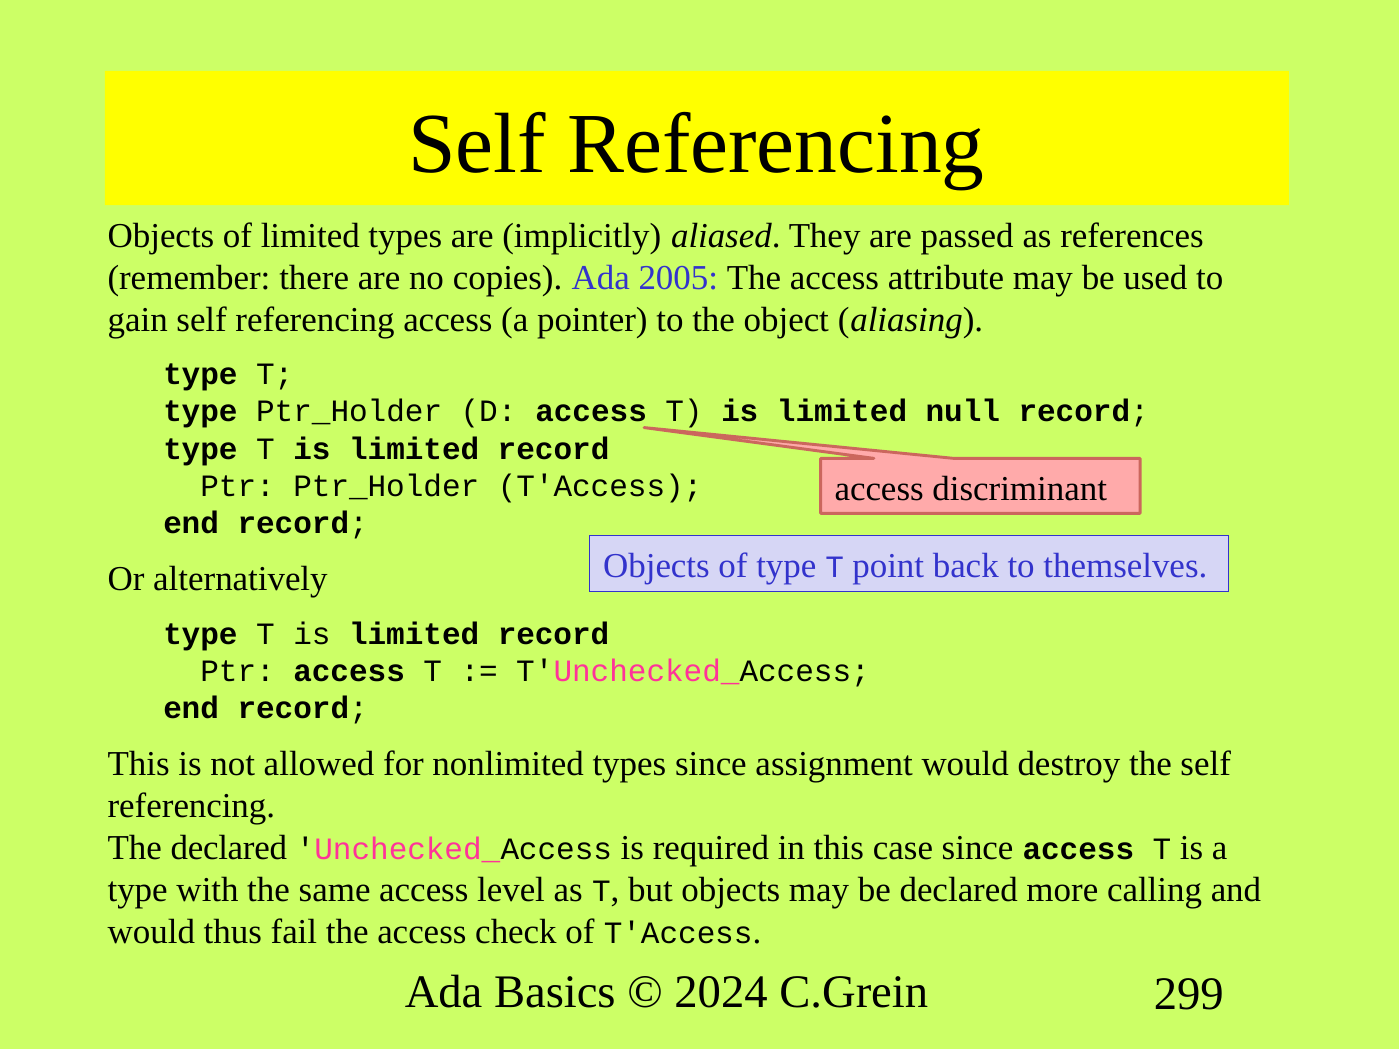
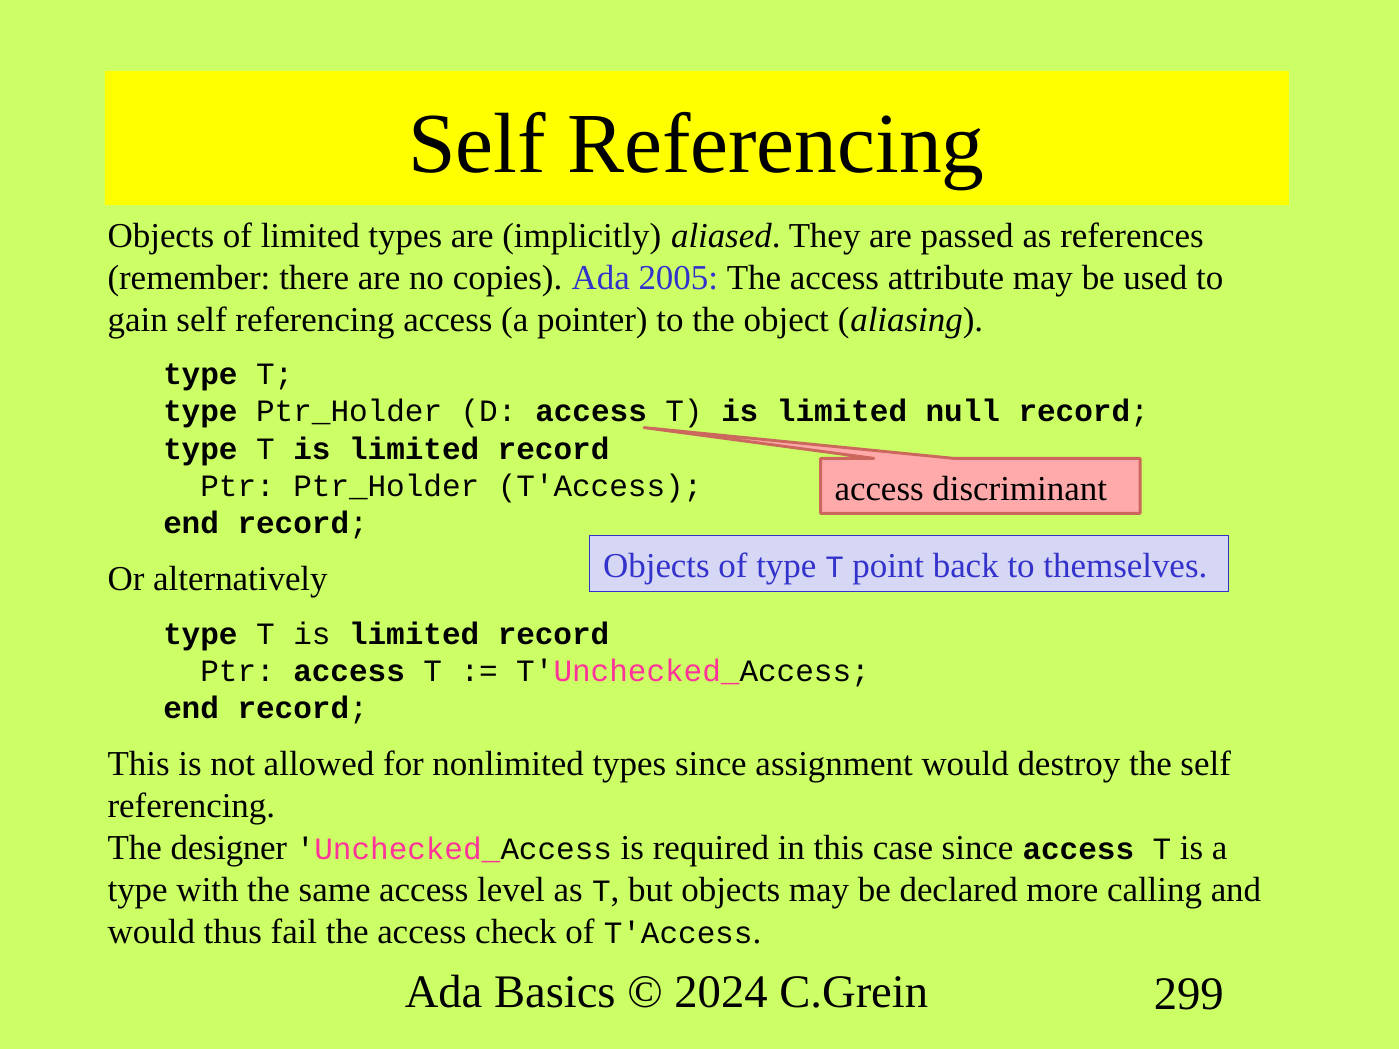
The declared: declared -> designer
